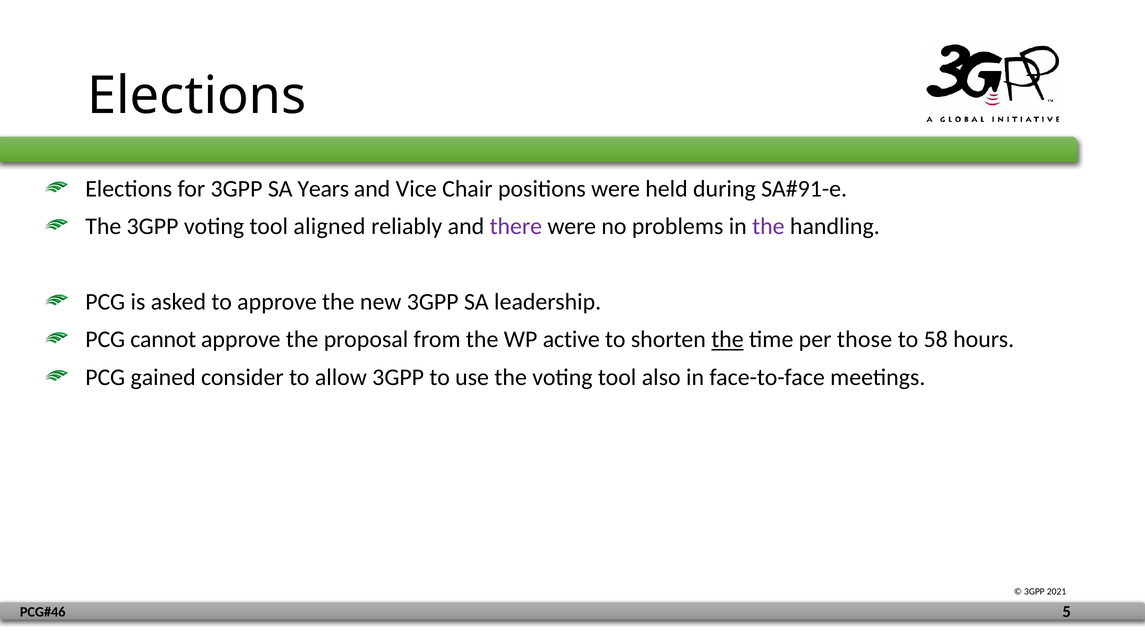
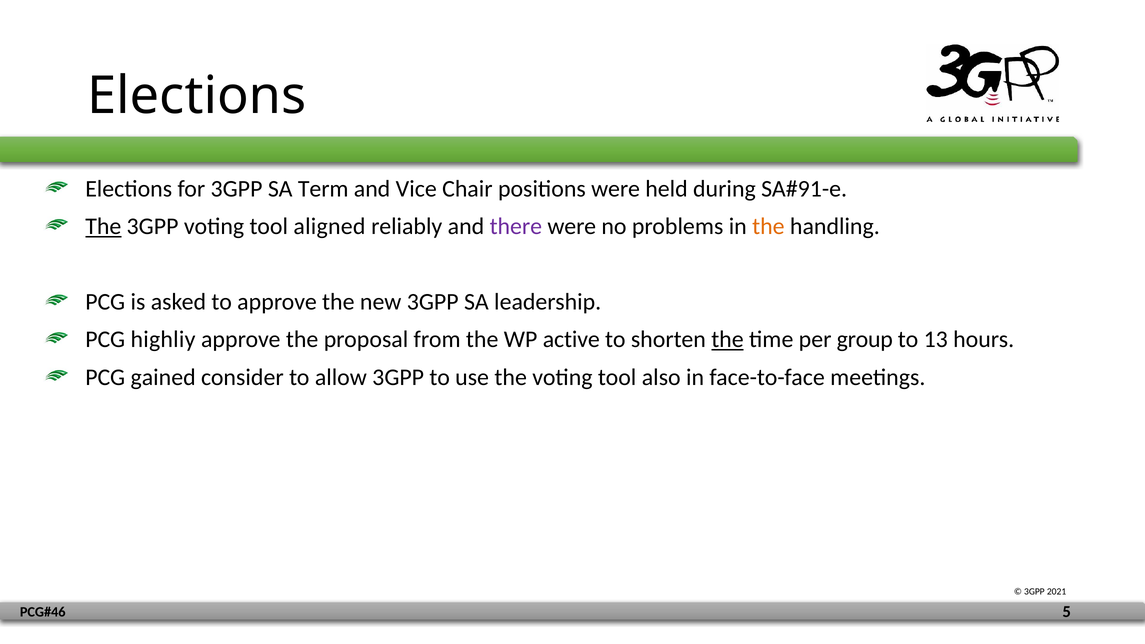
Years: Years -> Term
The at (103, 226) underline: none -> present
the at (768, 226) colour: purple -> orange
cannot: cannot -> highliy
those: those -> group
58: 58 -> 13
